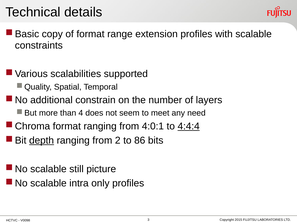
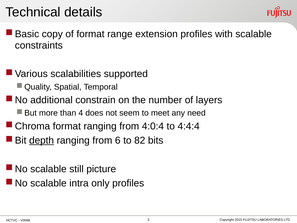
4:0:1: 4:0:1 -> 4:0:4
4:4:4 underline: present -> none
2: 2 -> 6
86: 86 -> 82
